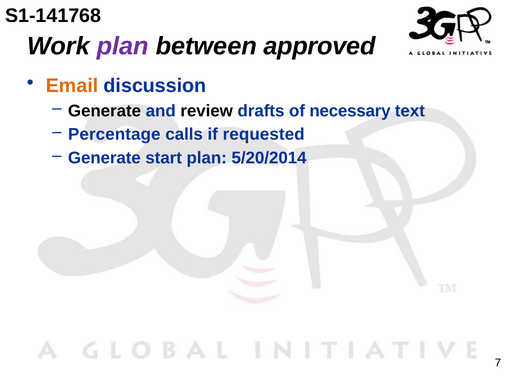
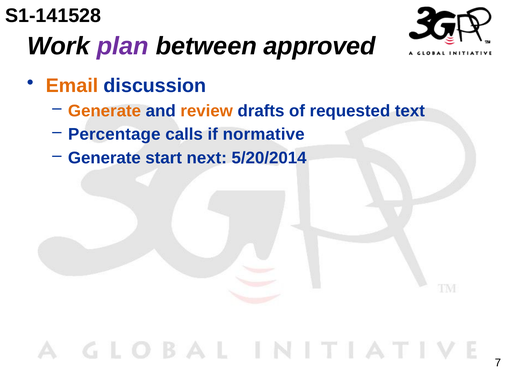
S1-141768: S1-141768 -> S1-141528
Generate at (105, 111) colour: black -> orange
review colour: black -> orange
necessary: necessary -> requested
requested: requested -> normative
start plan: plan -> next
